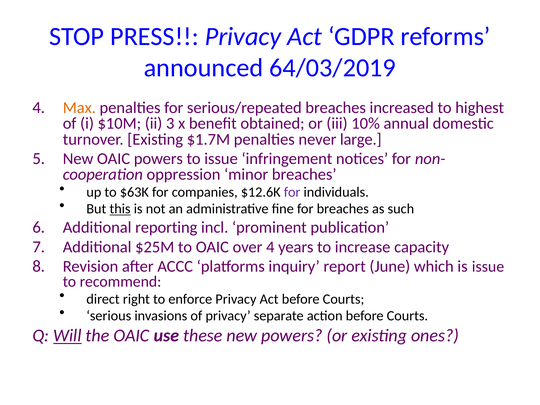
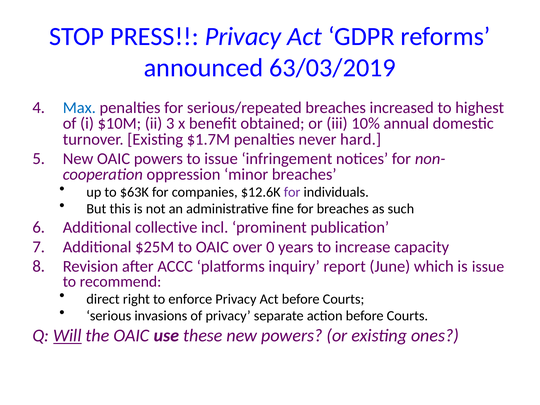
64/03/2019: 64/03/2019 -> 63/03/2019
Max colour: orange -> blue
large: large -> hard
this underline: present -> none
reporting: reporting -> collective
over 4: 4 -> 0
